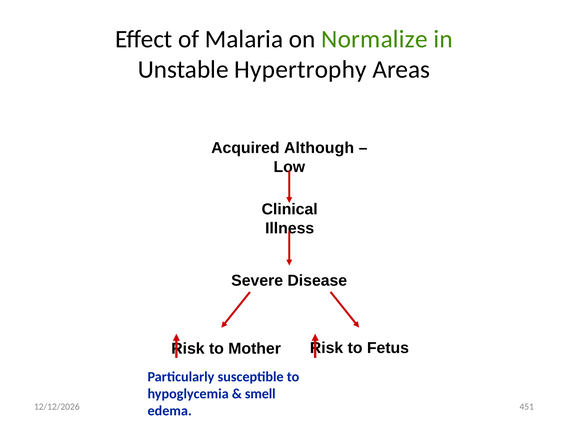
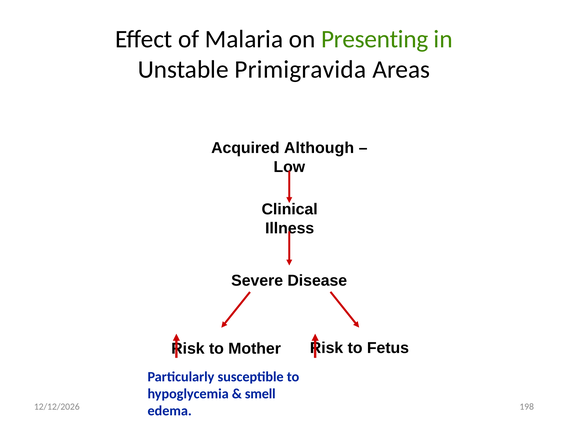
Normalize: Normalize -> Presenting
Hypertrophy: Hypertrophy -> Primigravida
451: 451 -> 198
